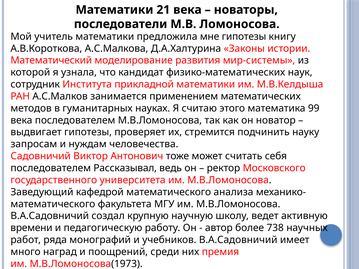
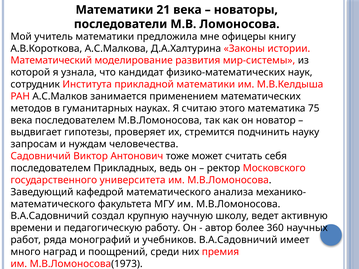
мне гипотезы: гипотезы -> офицеры
99: 99 -> 75
Рассказывал: Рассказывал -> Прикладных
738: 738 -> 360
